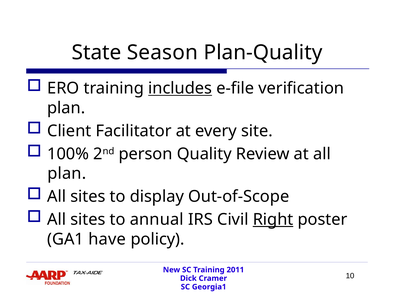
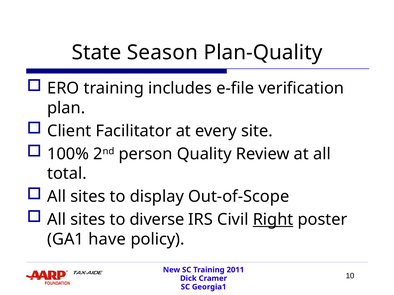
includes underline: present -> none
plan at (67, 174): plan -> total
annual: annual -> diverse
